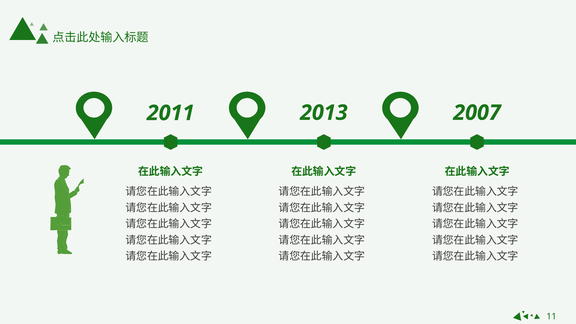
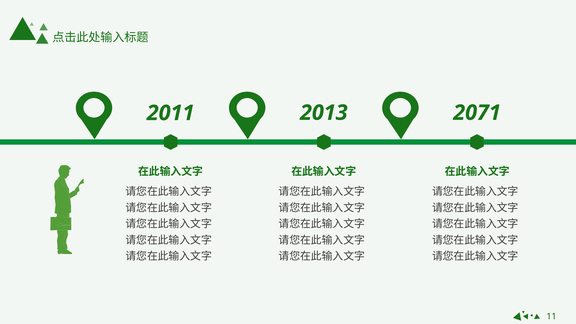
2007: 2007 -> 2071
